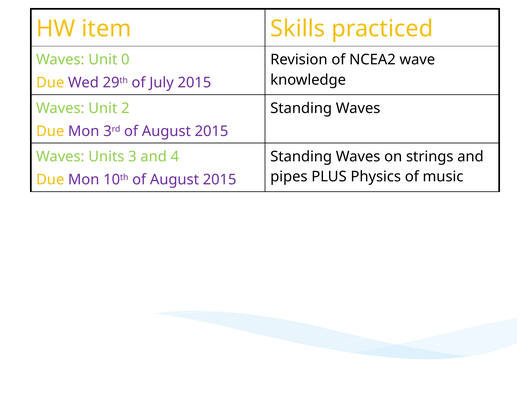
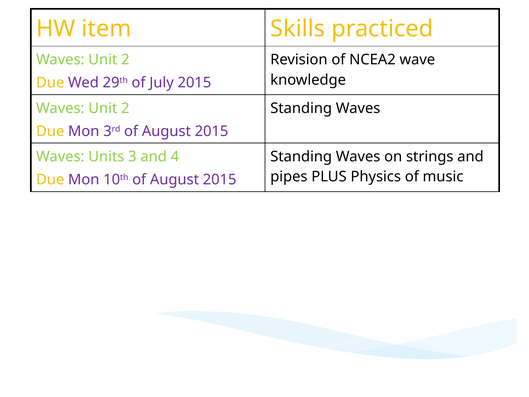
0 at (125, 60): 0 -> 2
